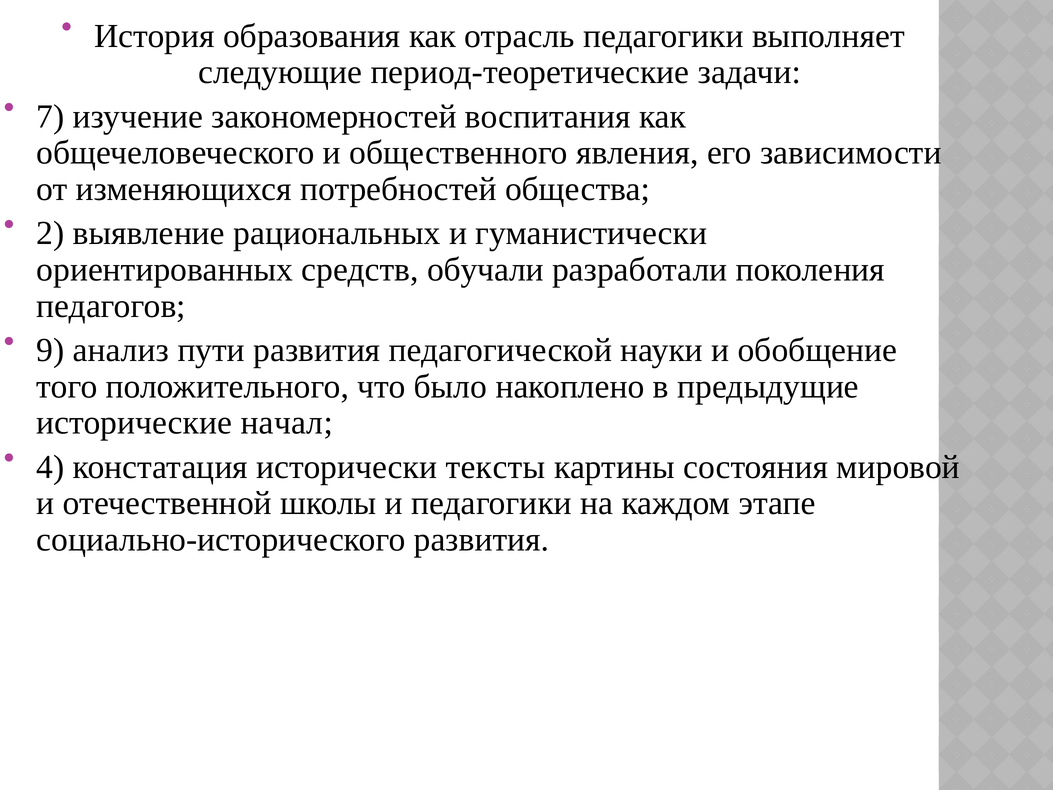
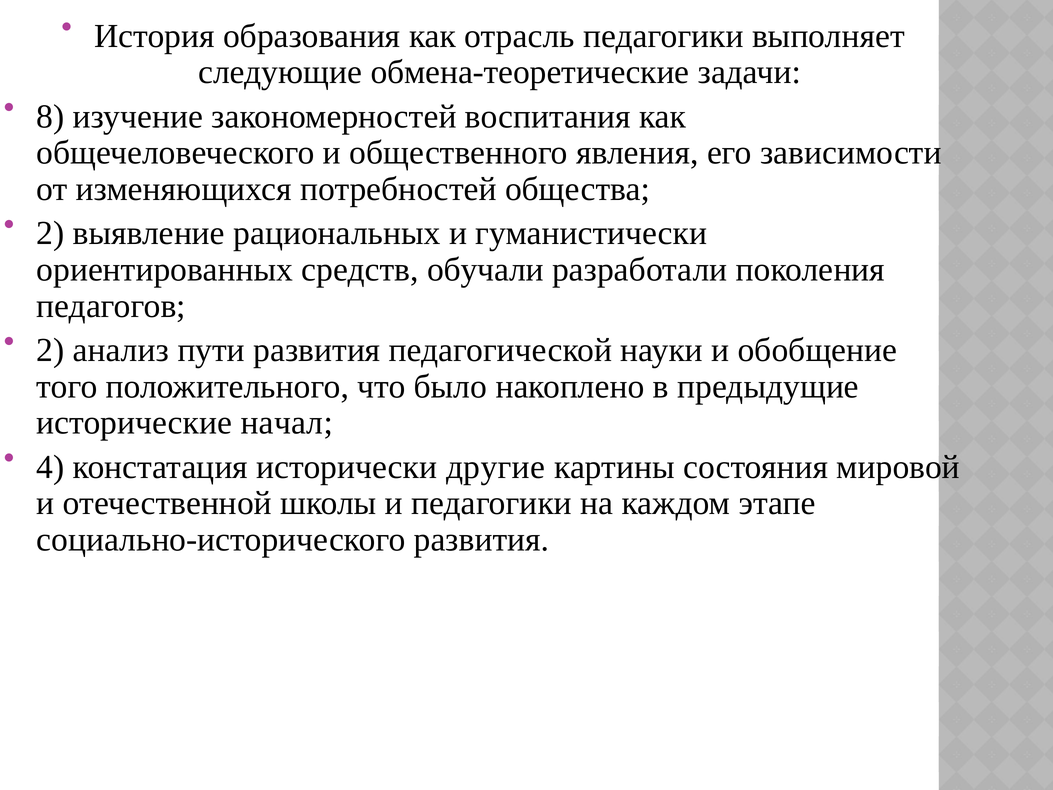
период-теоретические: период-теоретические -> обмена-теоретические
7: 7 -> 8
9 at (50, 350): 9 -> 2
тексты: тексты -> другие
